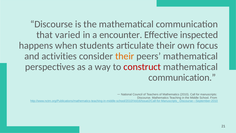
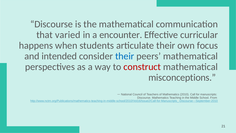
inspected: inspected -> curricular
activities: activities -> intended
their at (125, 56) colour: orange -> blue
communication at (182, 77): communication -> misconceptions
